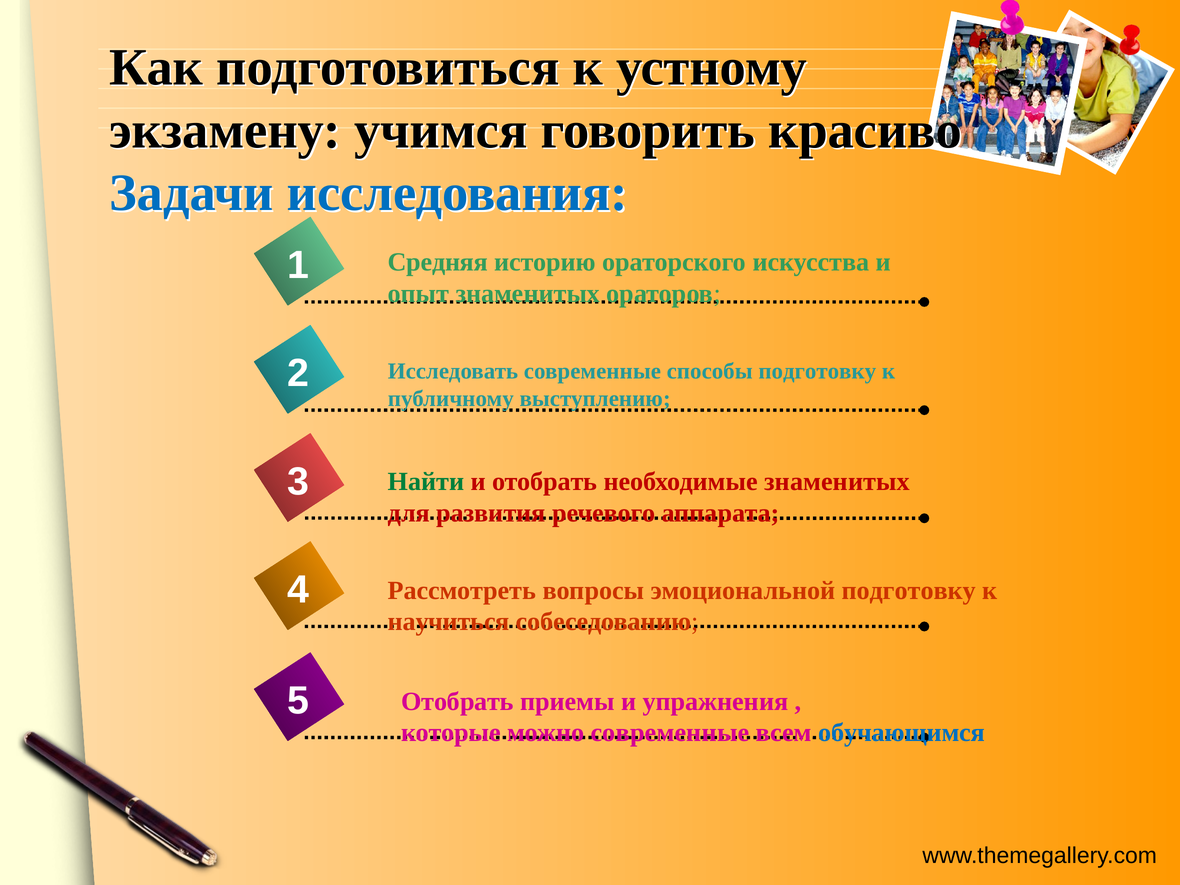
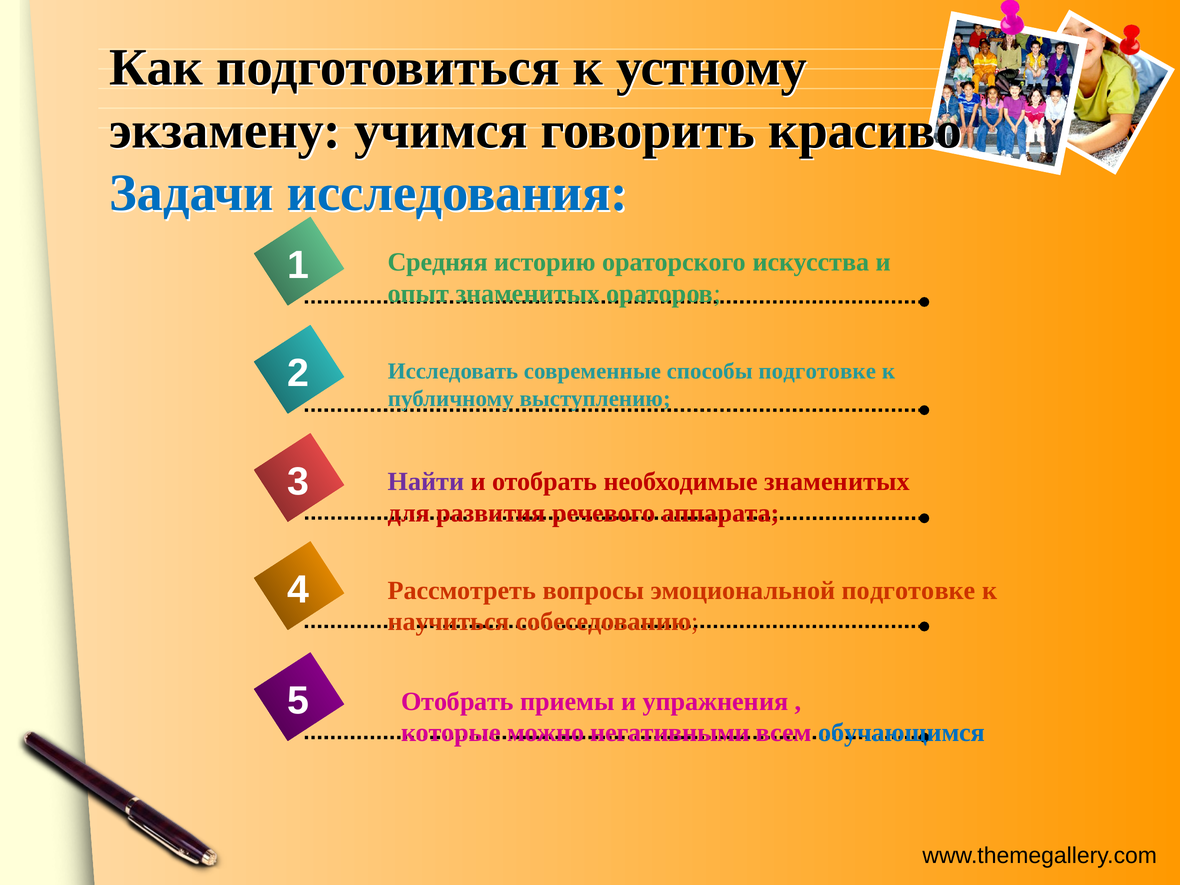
способы подготовку: подготовку -> подготовке
Найти colour: green -> purple
эмоциональной подготовку: подготовку -> подготовке
можно современные: современные -> негативными
